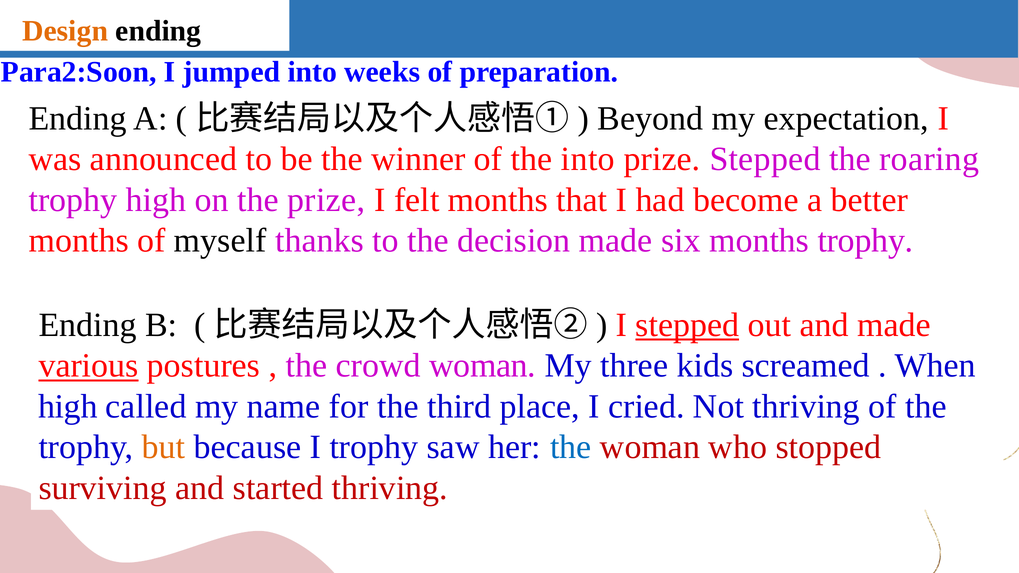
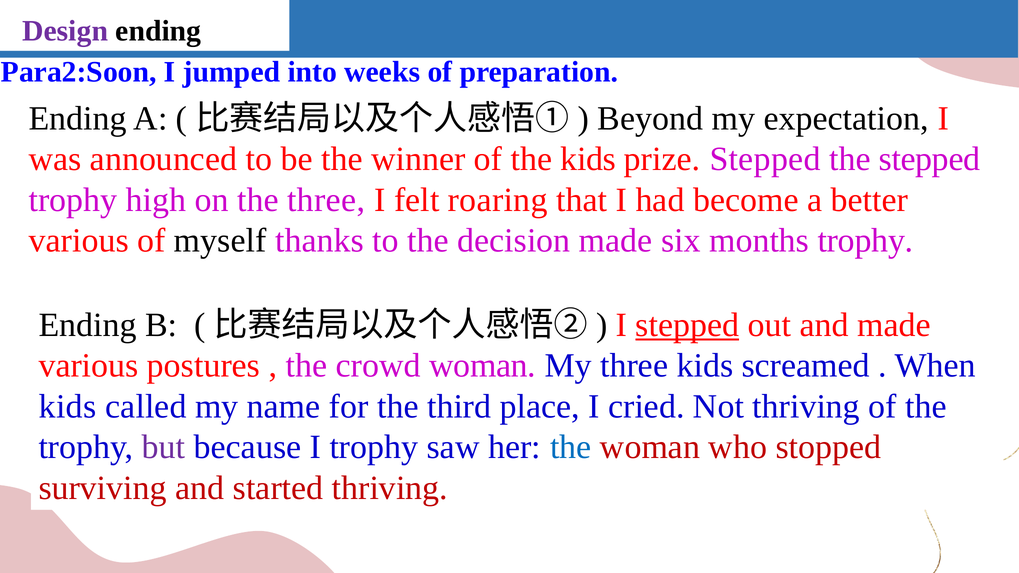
Design colour: orange -> purple
the into: into -> kids
the roaring: roaring -> stepped
the prize: prize -> three
felt months: months -> roaring
months at (79, 241): months -> various
various at (89, 366) underline: present -> none
high at (68, 407): high -> kids
but colour: orange -> purple
